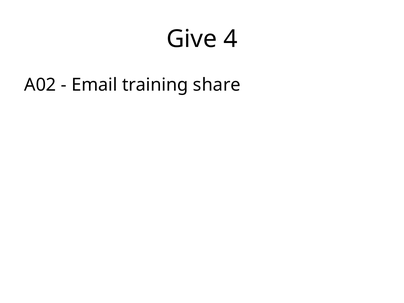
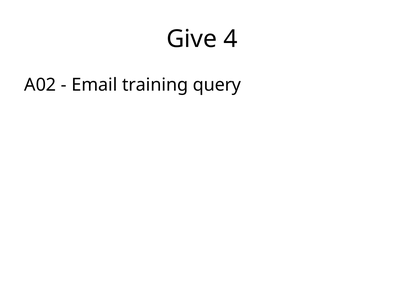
share: share -> query
